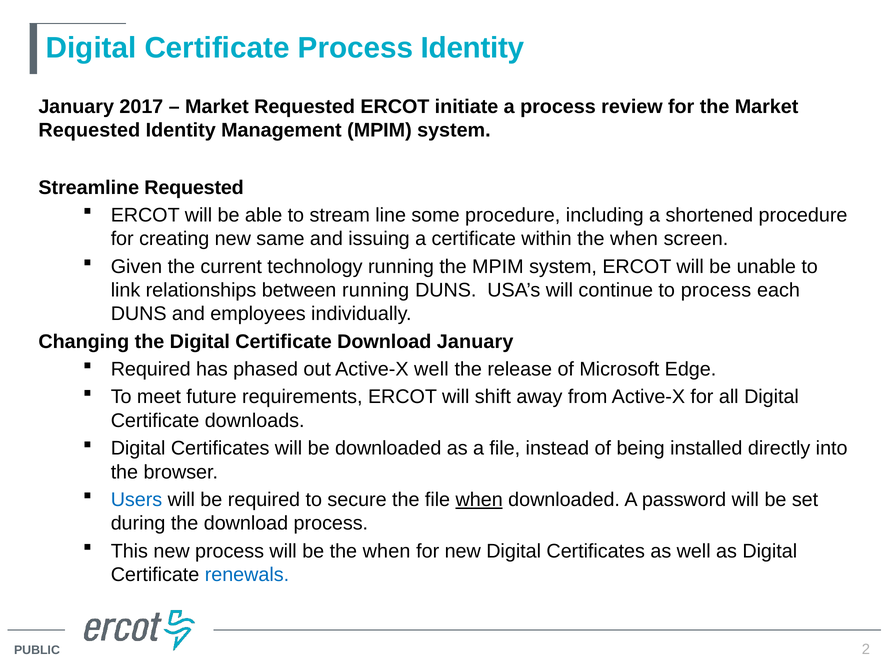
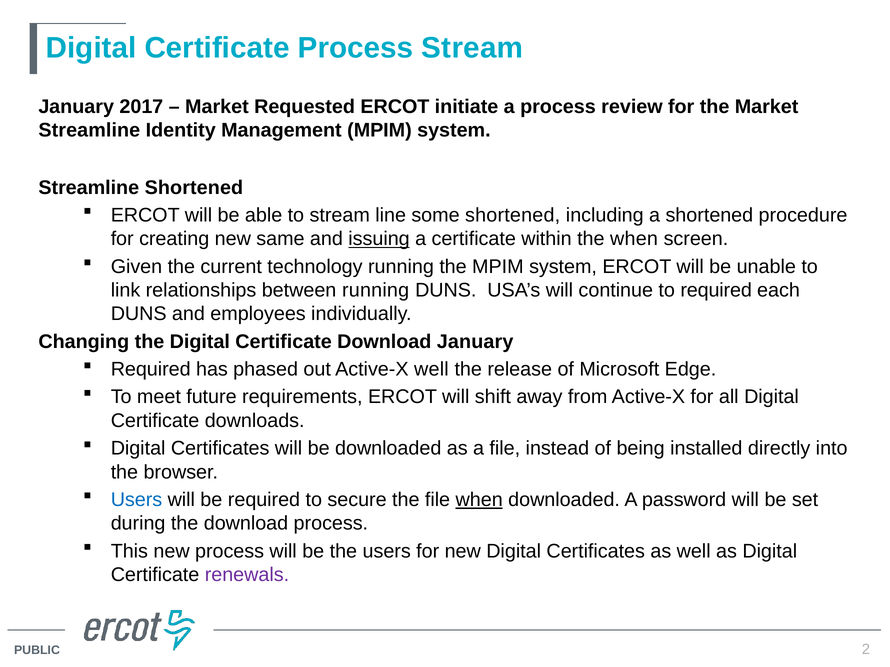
Process Identity: Identity -> Stream
Requested at (89, 130): Requested -> Streamline
Streamline Requested: Requested -> Shortened
some procedure: procedure -> shortened
issuing underline: none -> present
to process: process -> required
be the when: when -> users
renewals colour: blue -> purple
